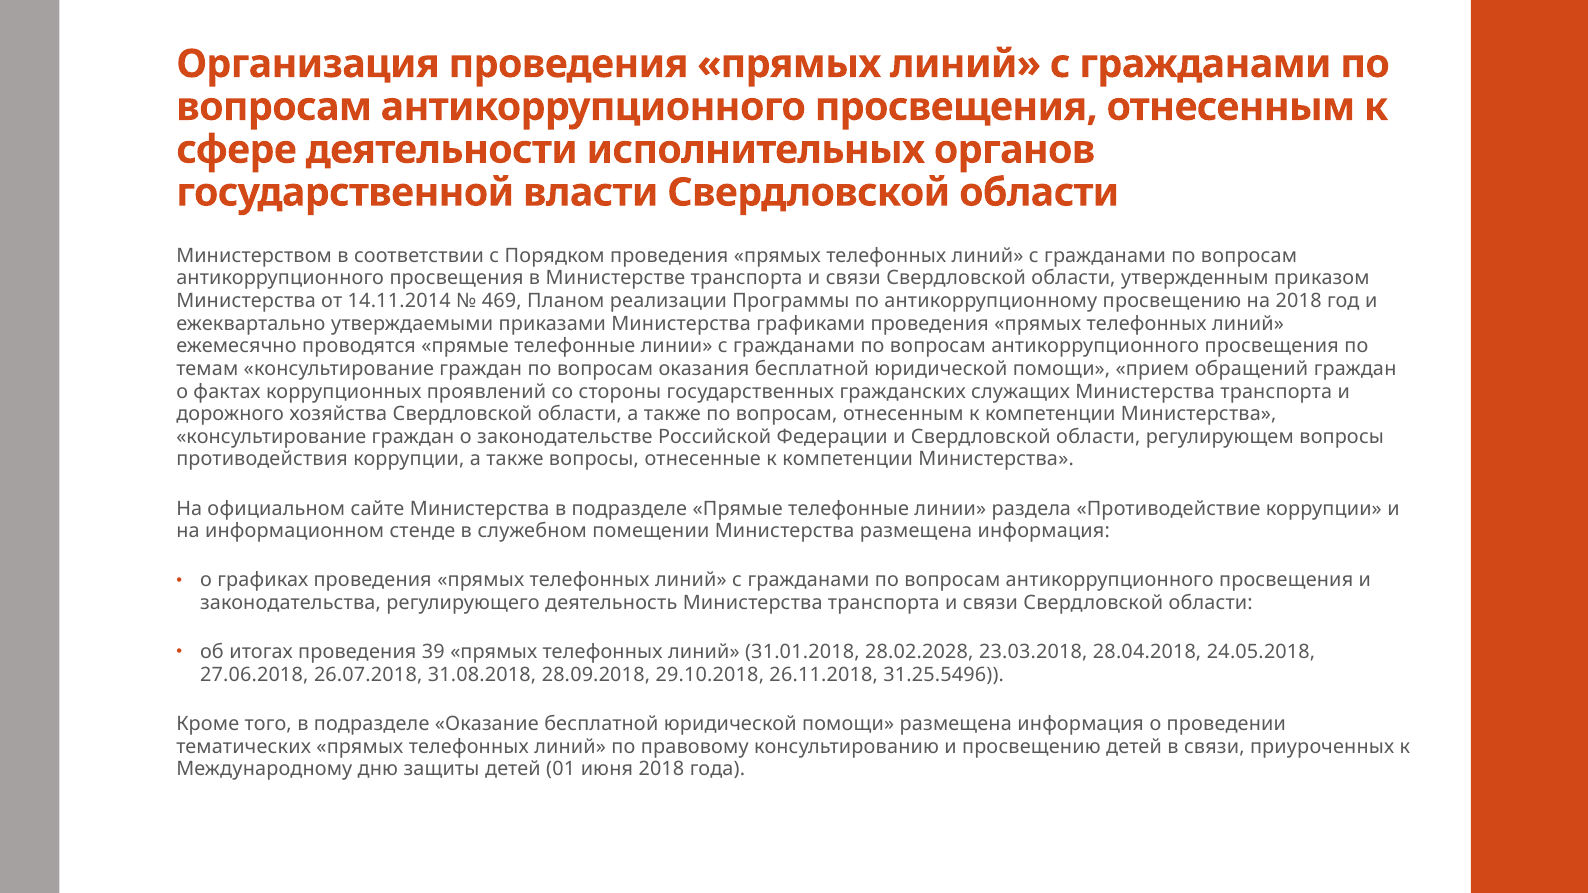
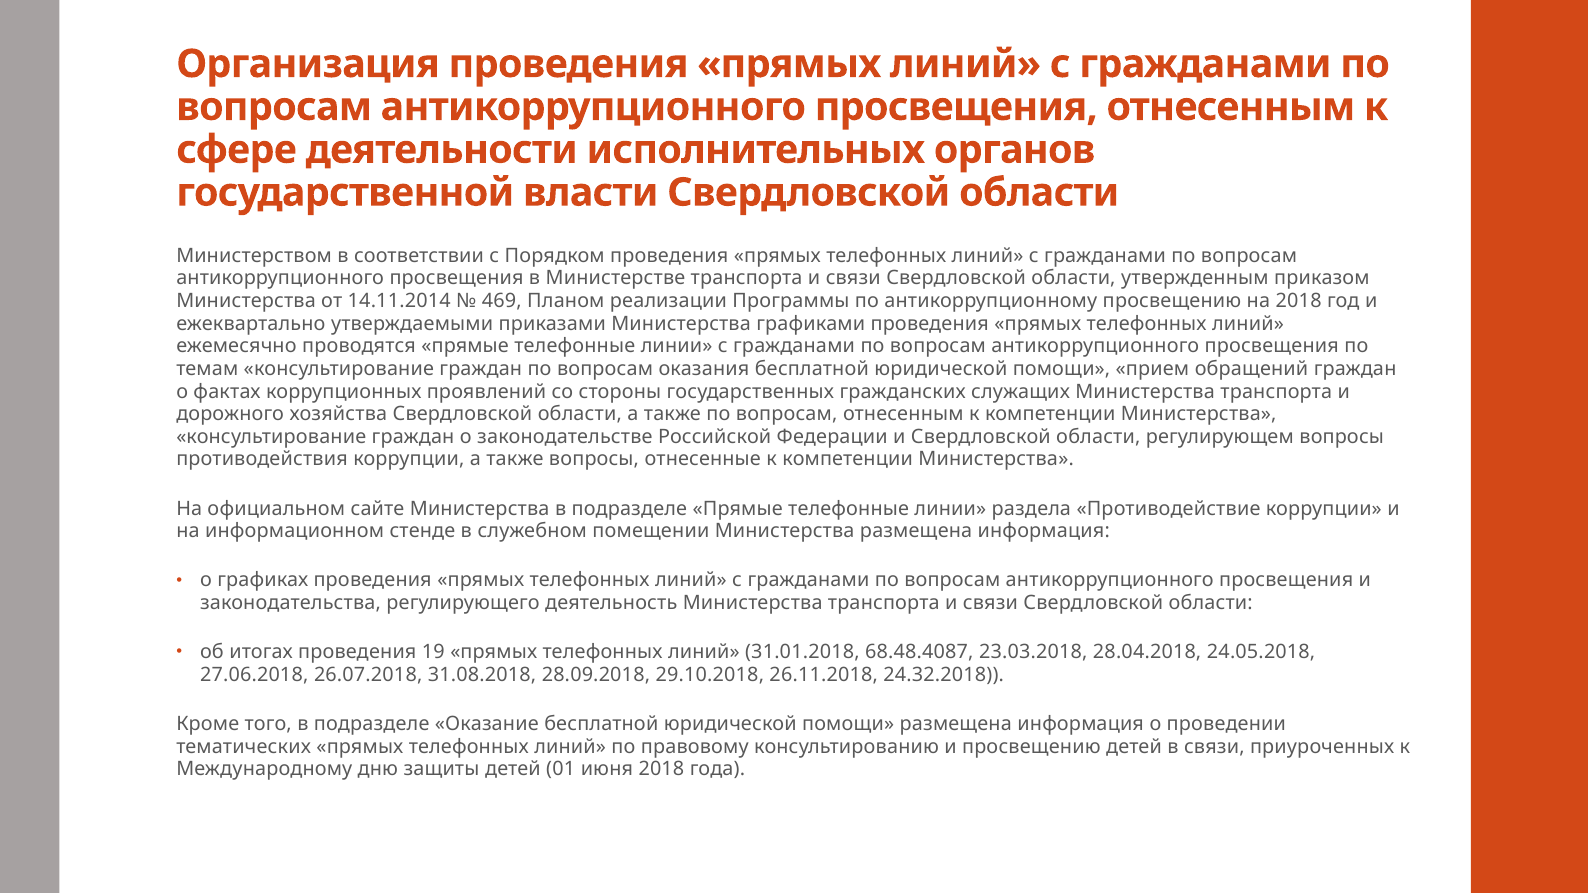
39: 39 -> 19
28.02.2028: 28.02.2028 -> 68.48.4087
31.25.5496: 31.25.5496 -> 24.32.2018
